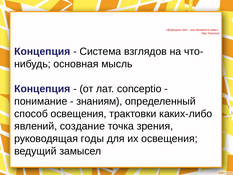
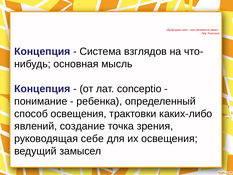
знаниям: знаниям -> ребенка
годы: годы -> себе
